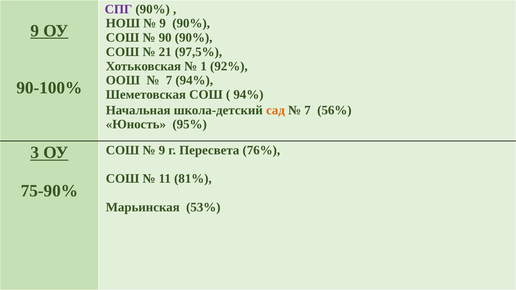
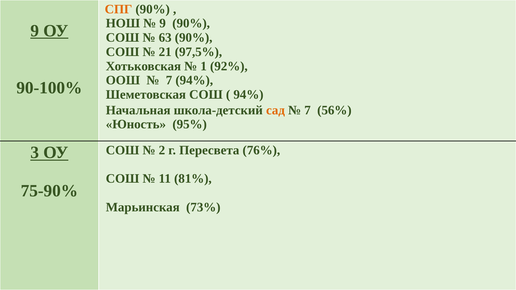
СПГ colour: purple -> orange
90: 90 -> 63
9 at (162, 150): 9 -> 2
53%: 53% -> 73%
